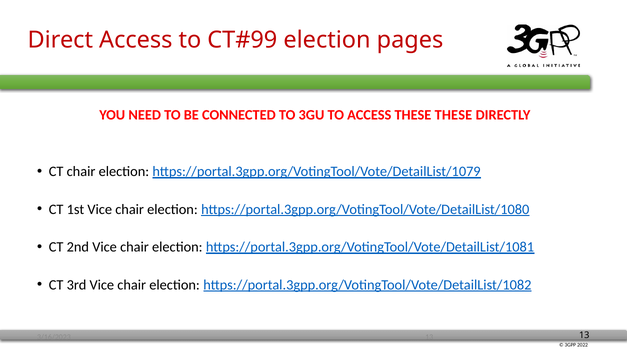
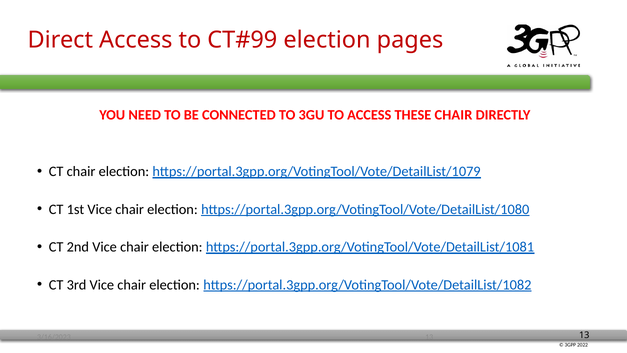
THESE THESE: THESE -> CHAIR
